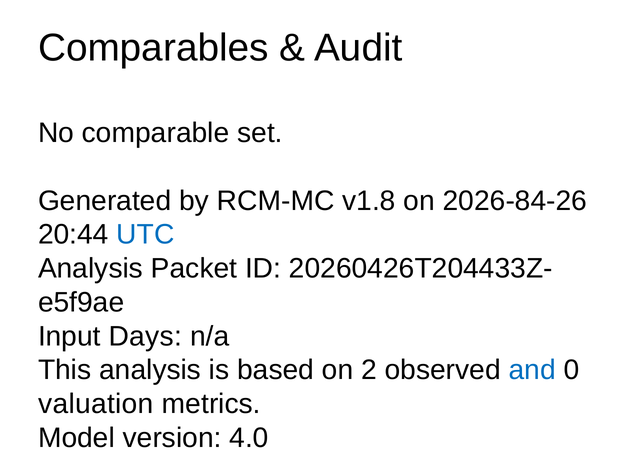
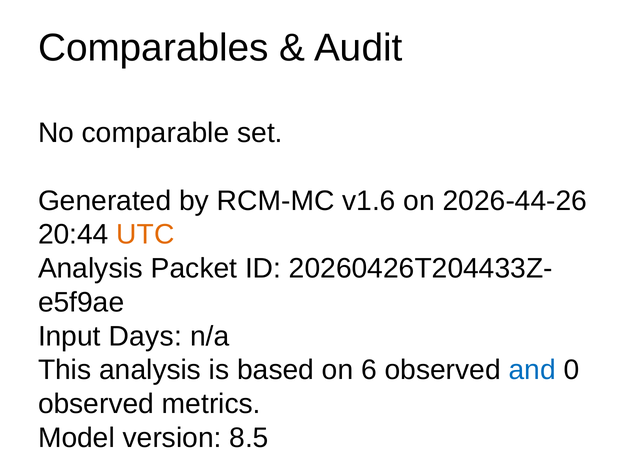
v1.8: v1.8 -> v1.6
2026-84-26: 2026-84-26 -> 2026-44-26
UTC colour: blue -> orange
2: 2 -> 6
valuation at (96, 404): valuation -> observed
4.0: 4.0 -> 8.5
